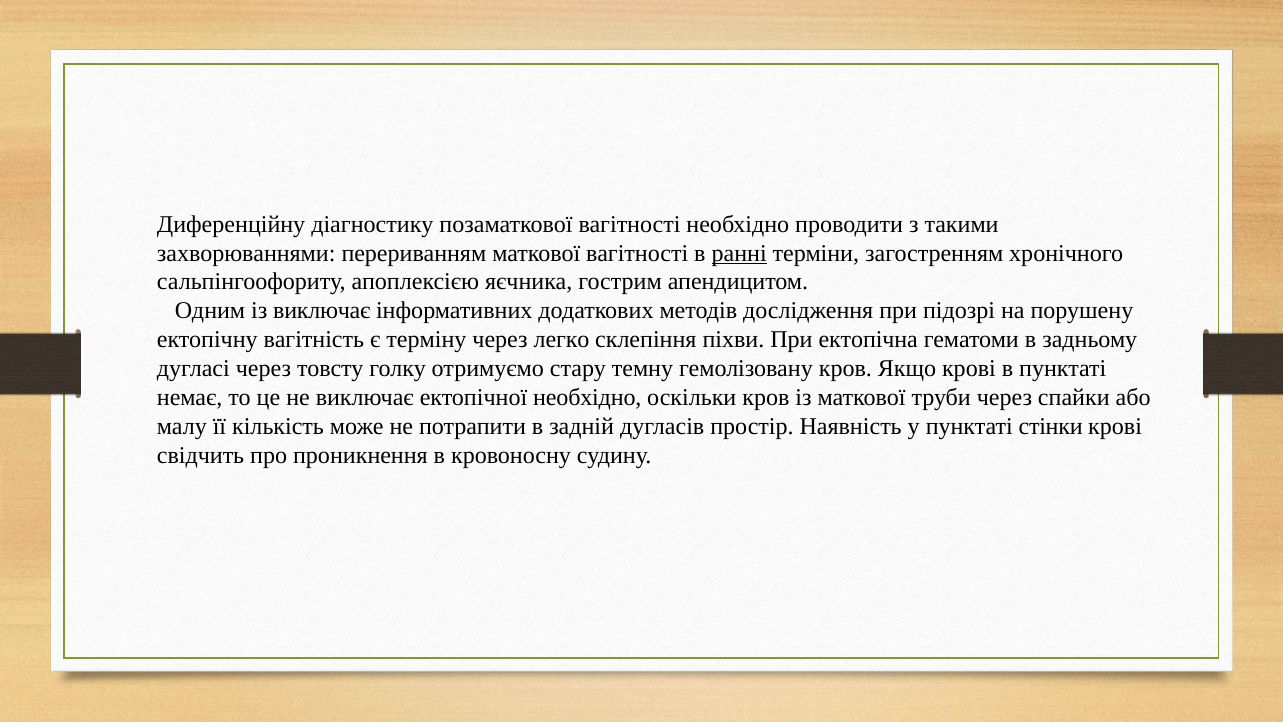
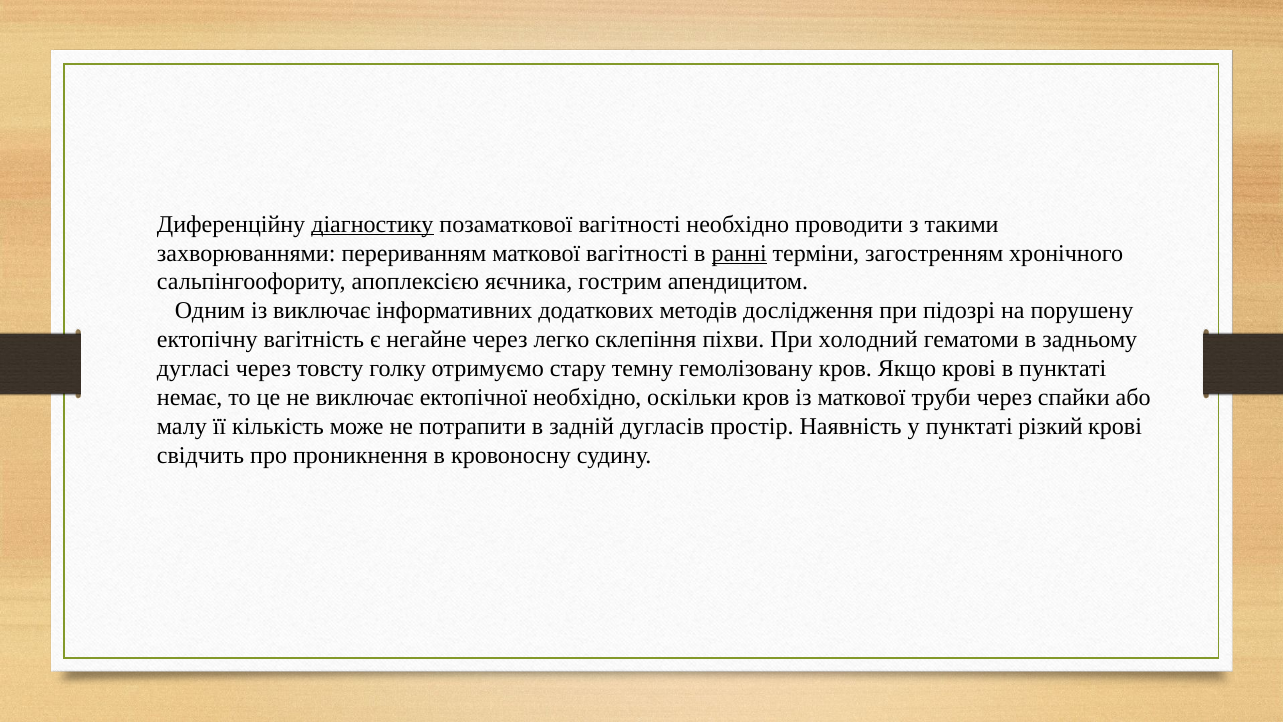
діагностику underline: none -> present
терміну: терміну -> негайне
ектопічна: ектопічна -> холодний
стінки: стінки -> різкий
